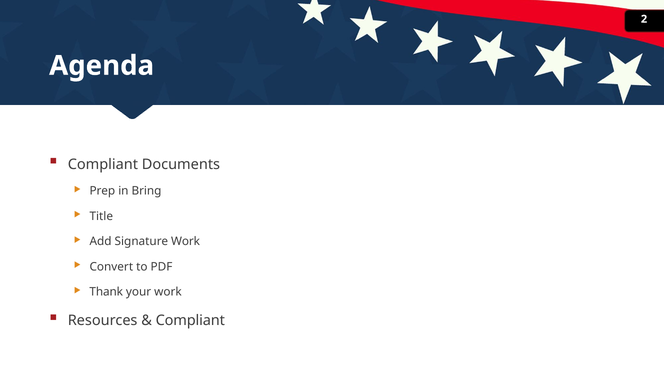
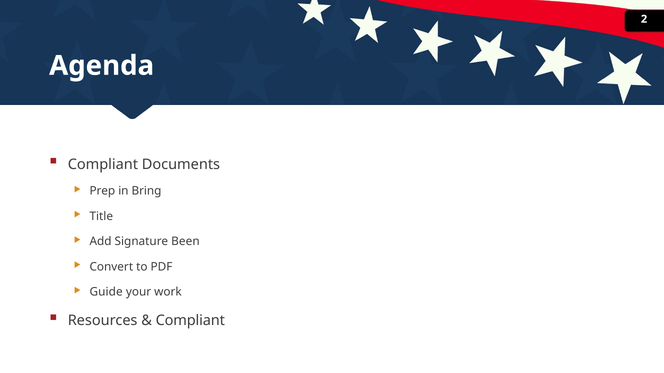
Signature Work: Work -> Been
Thank: Thank -> Guide
